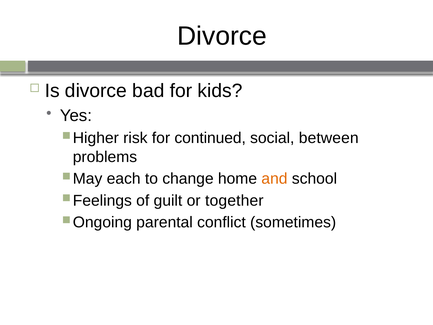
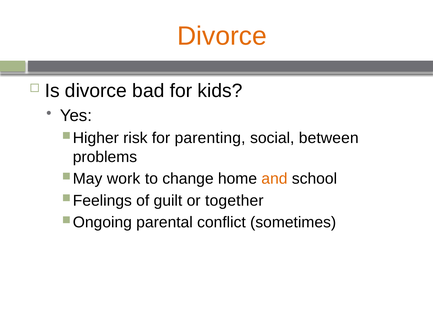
Divorce at (222, 36) colour: black -> orange
continued: continued -> parenting
each: each -> work
